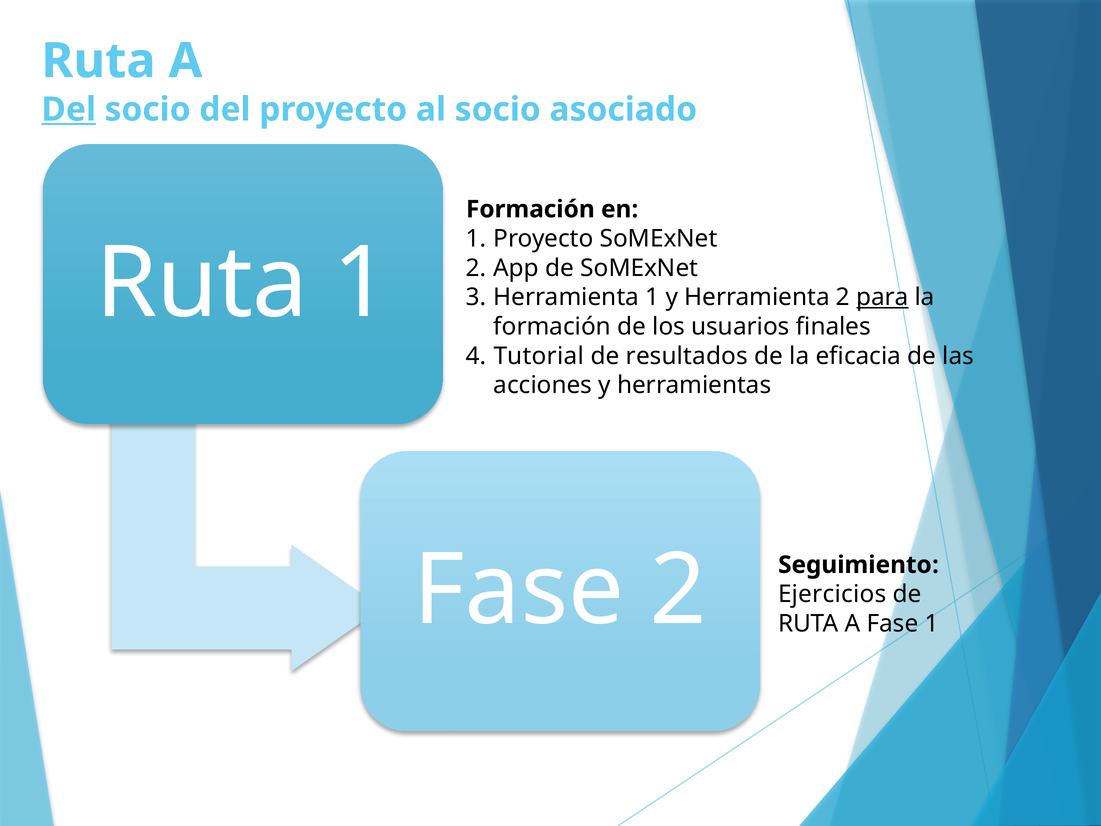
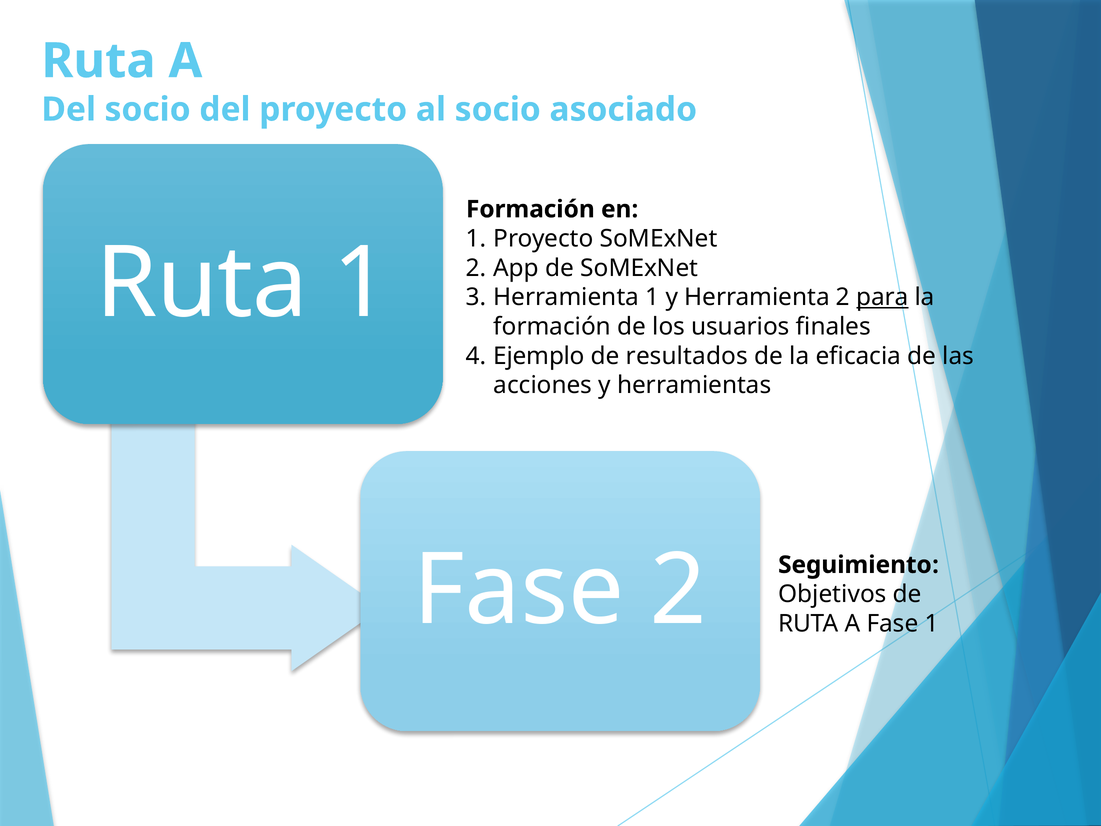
Del at (69, 109) underline: present -> none
Tutorial: Tutorial -> Ejemplo
Ejercicios: Ejercicios -> Objetivos
